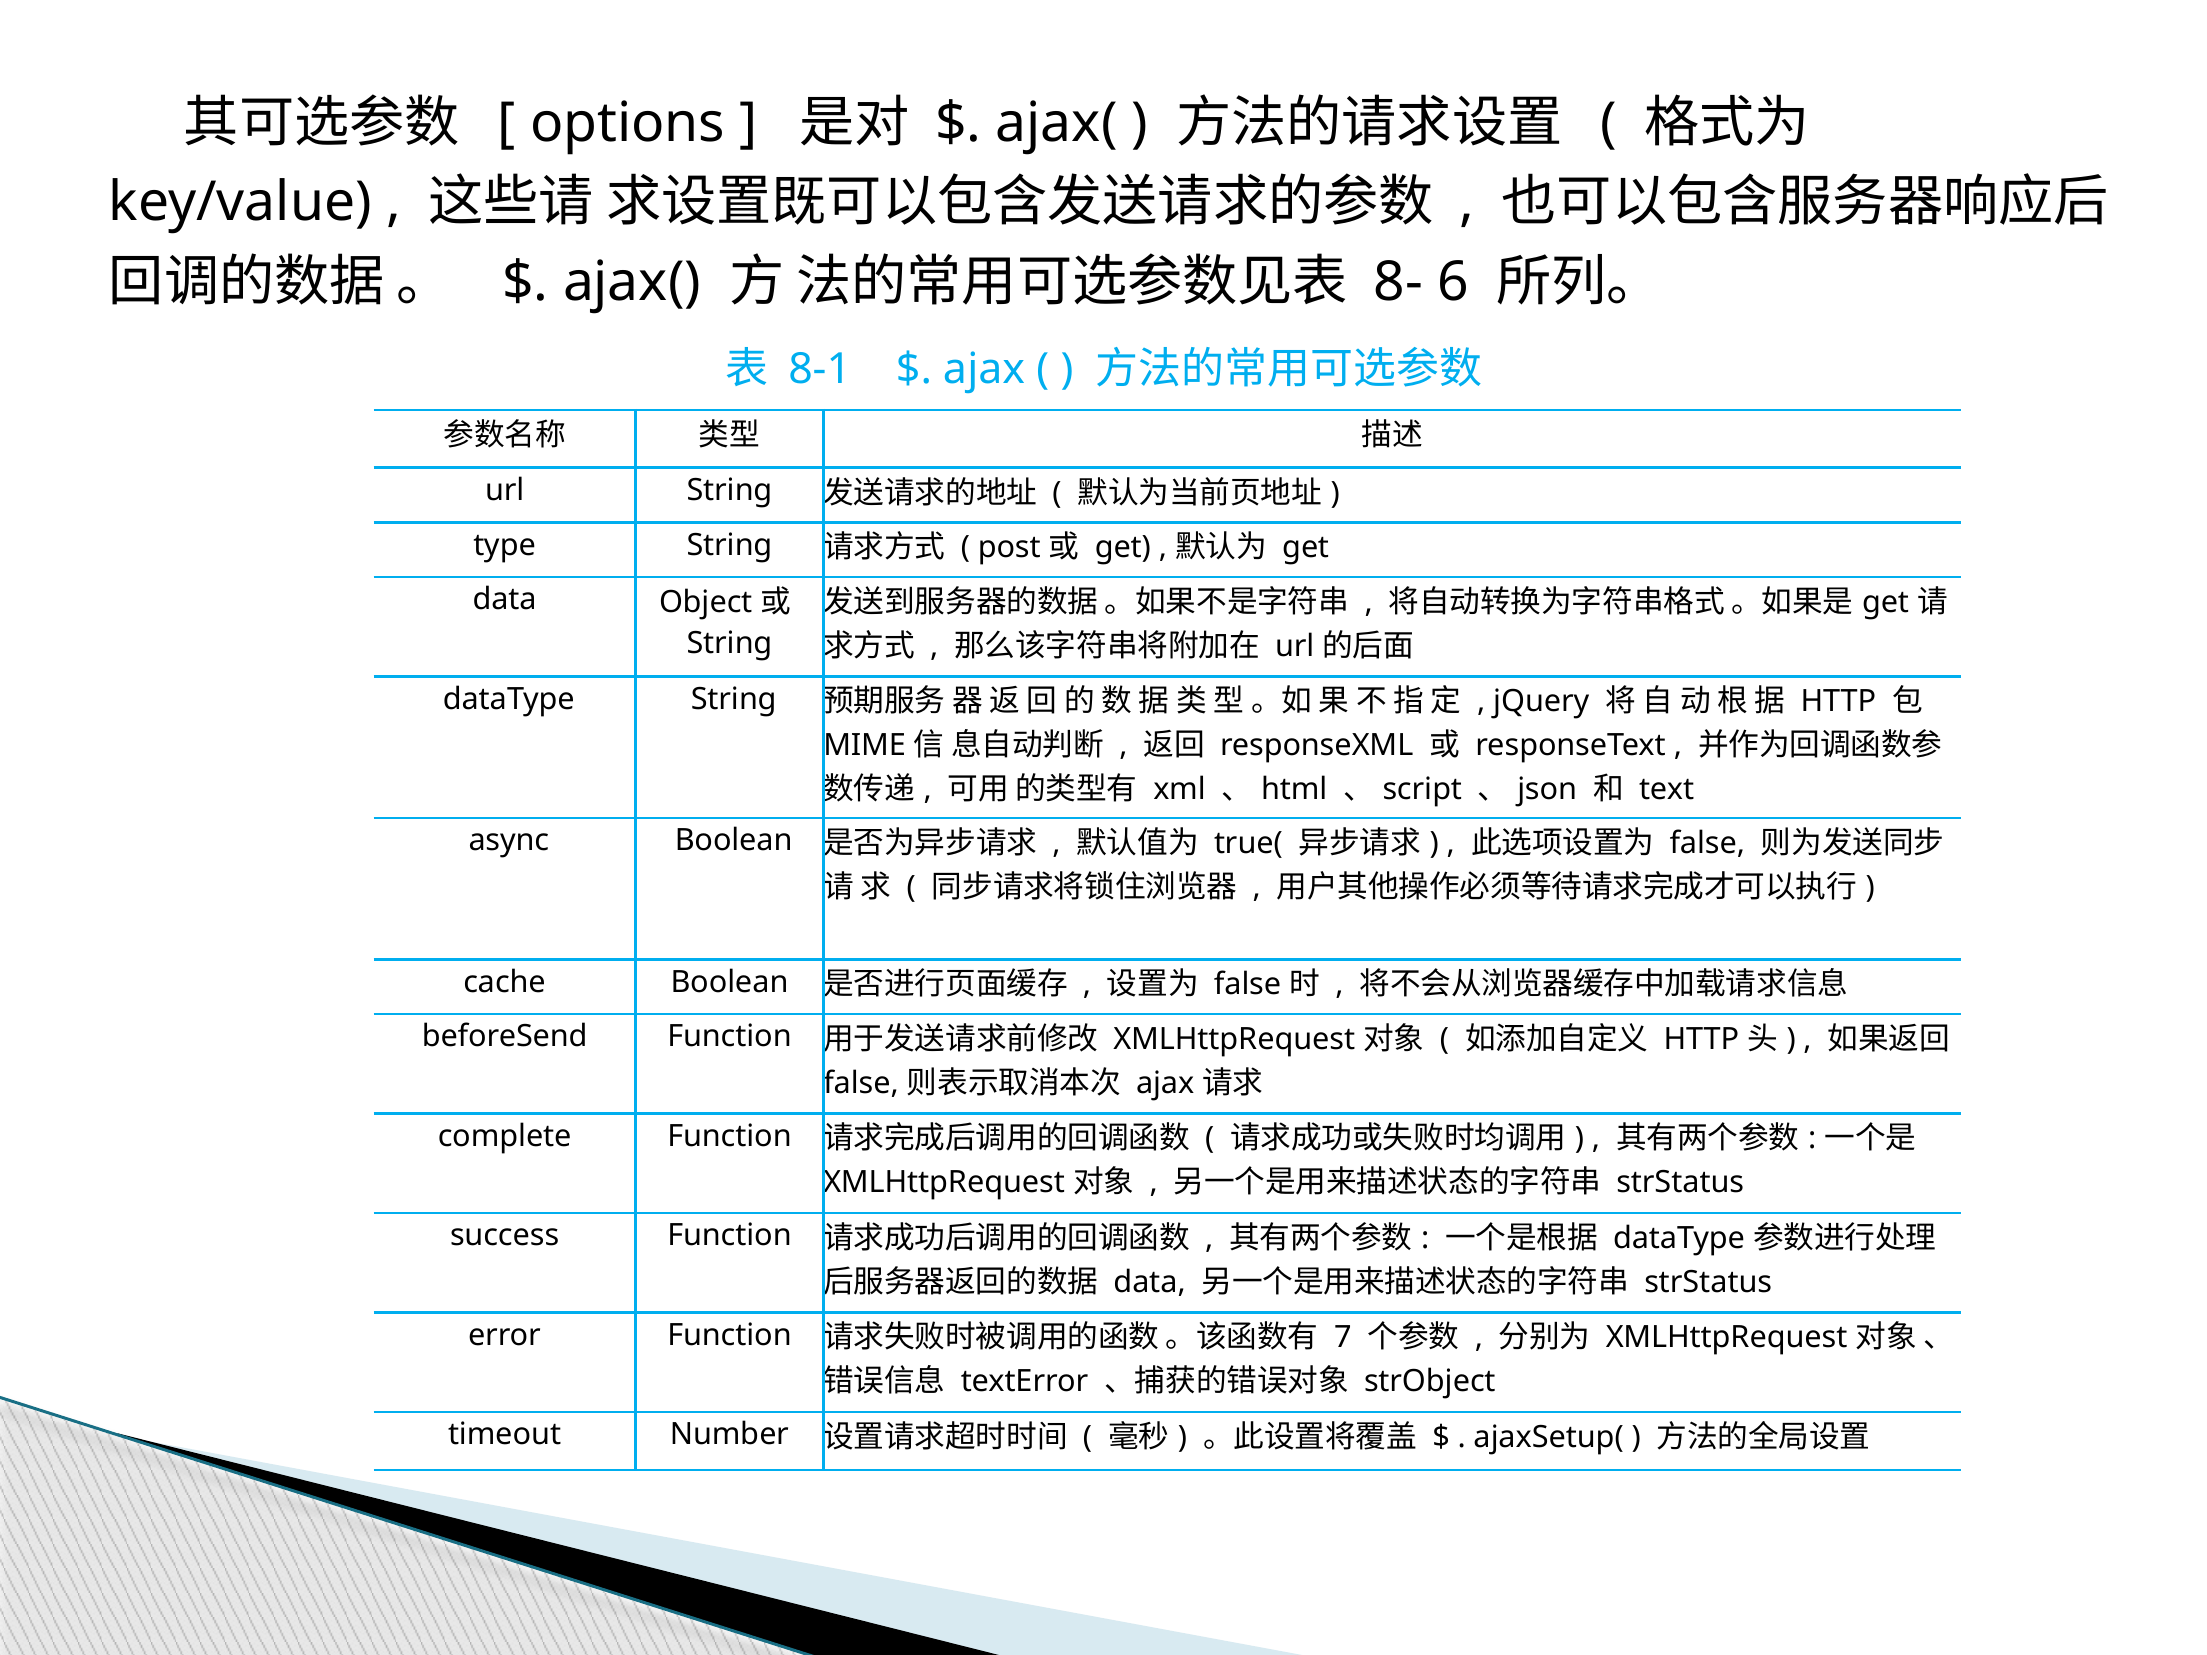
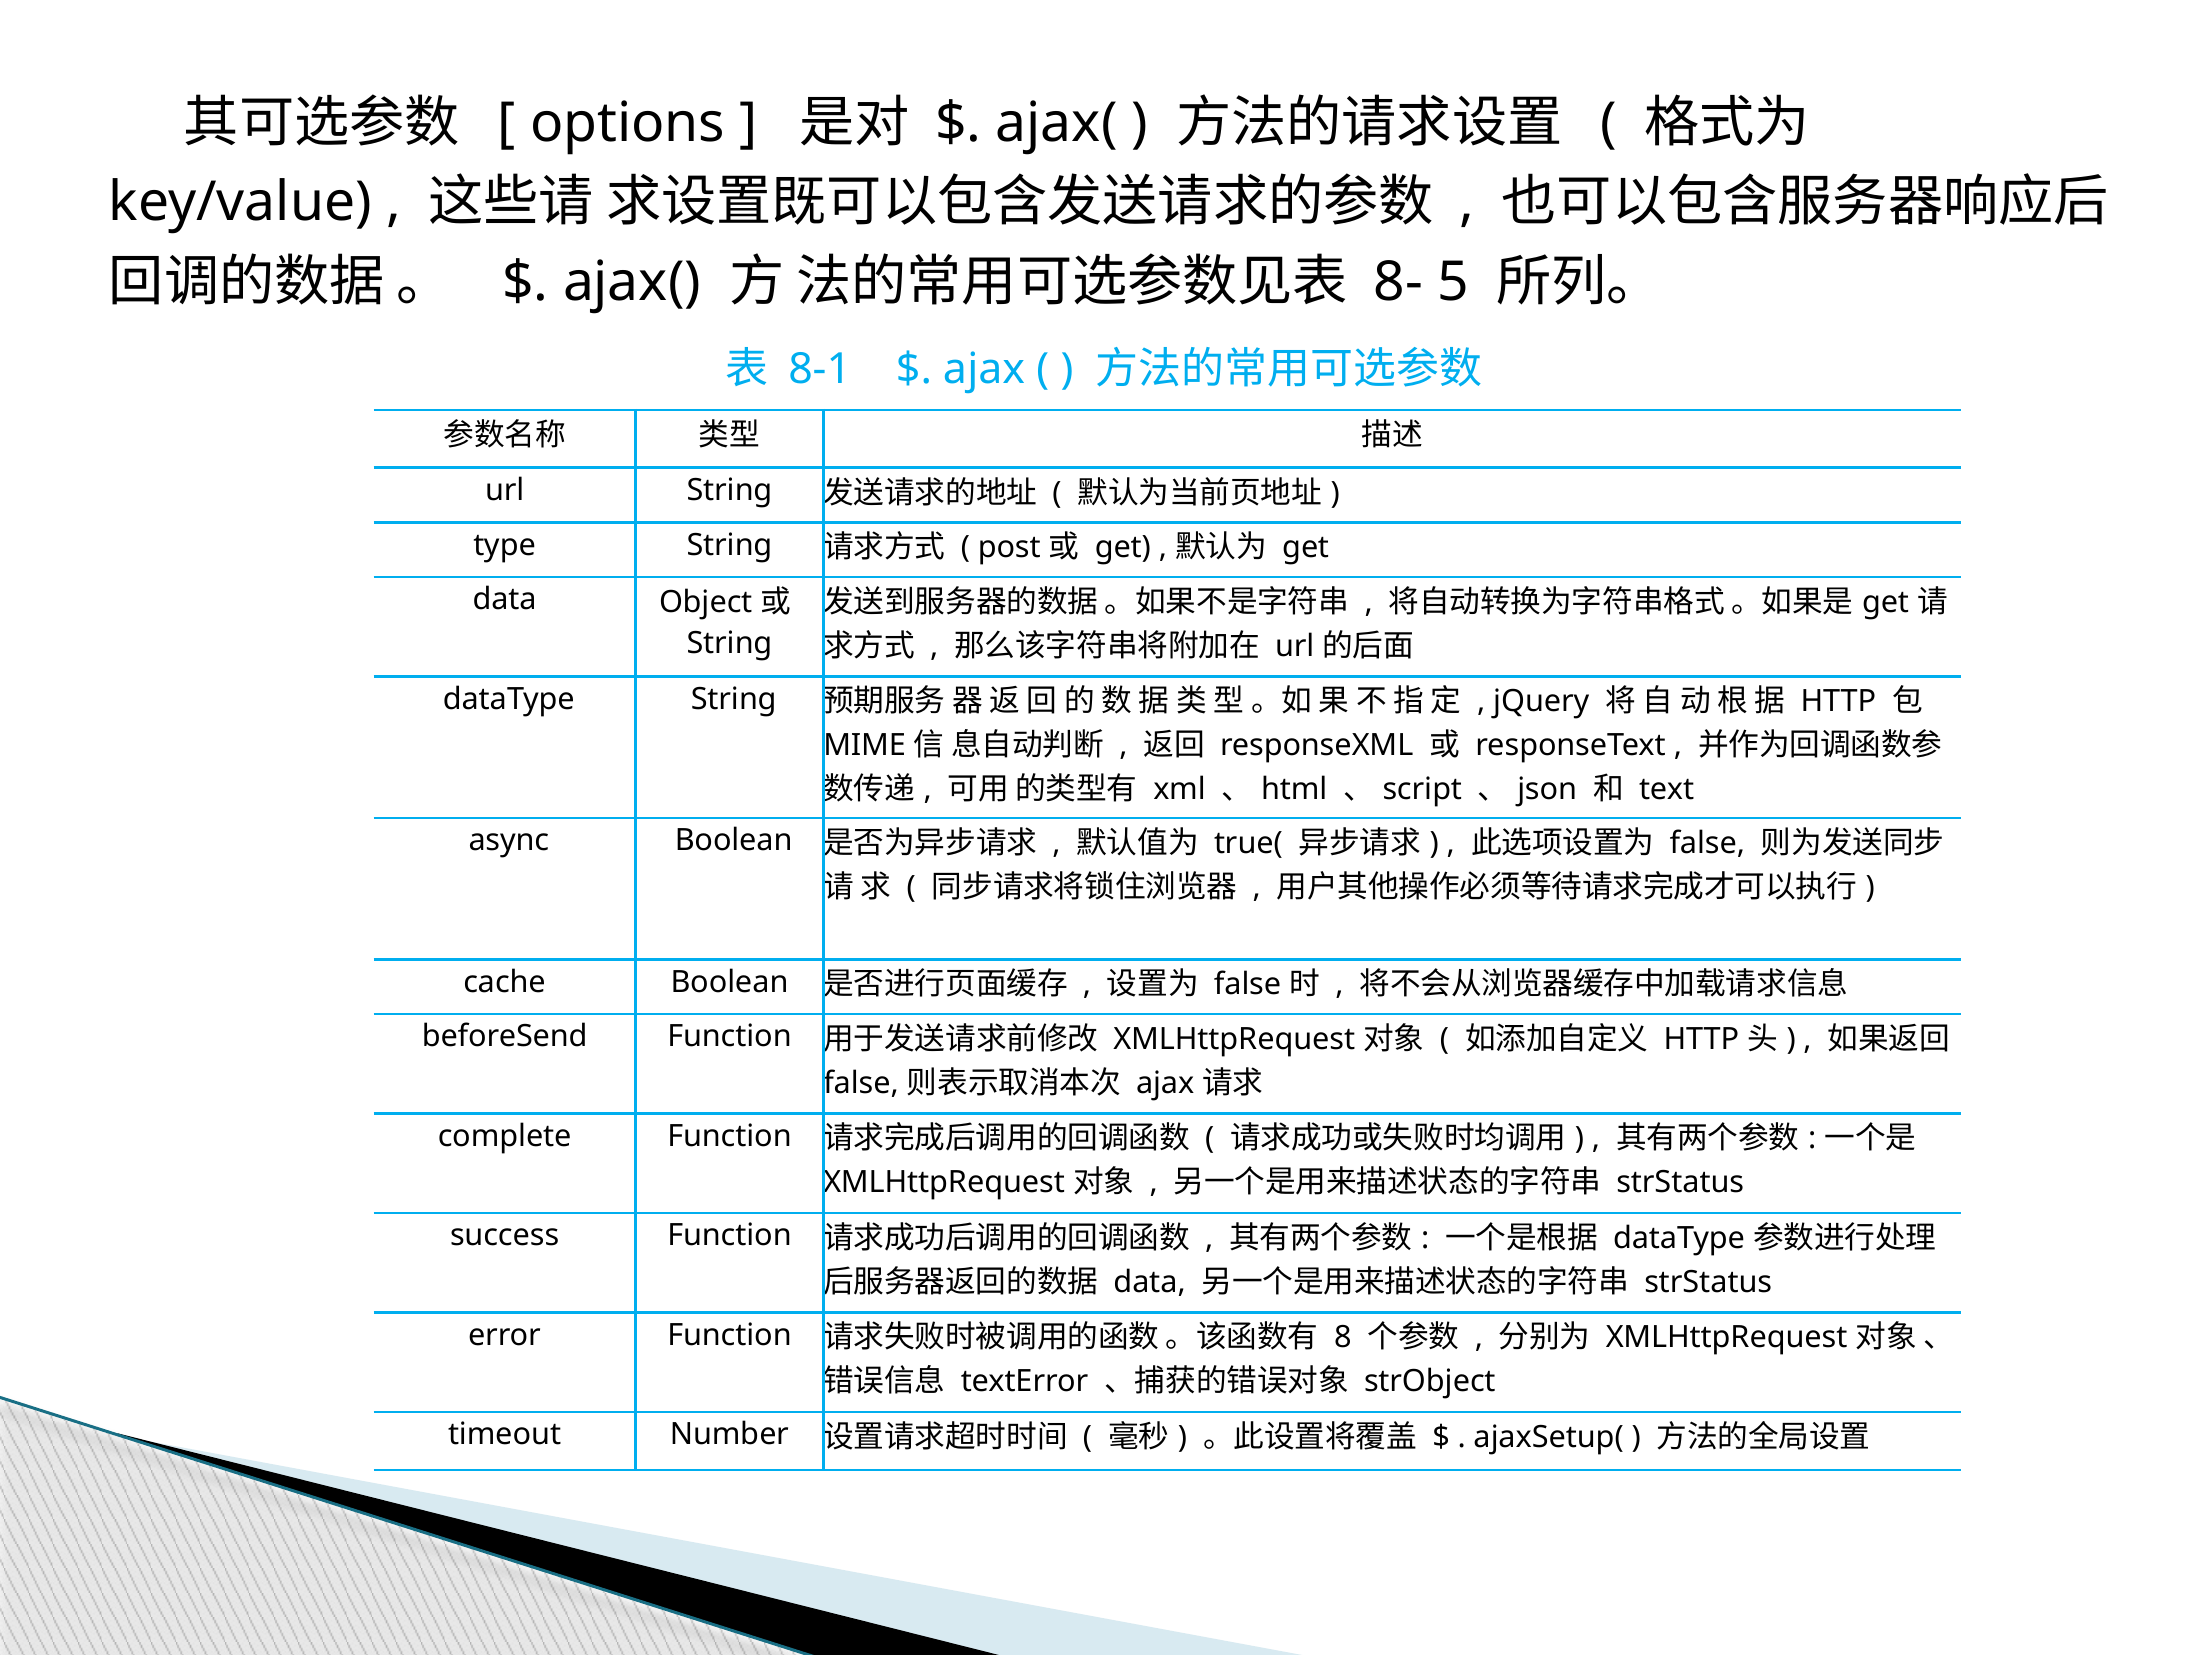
6: 6 -> 5
7: 7 -> 8
